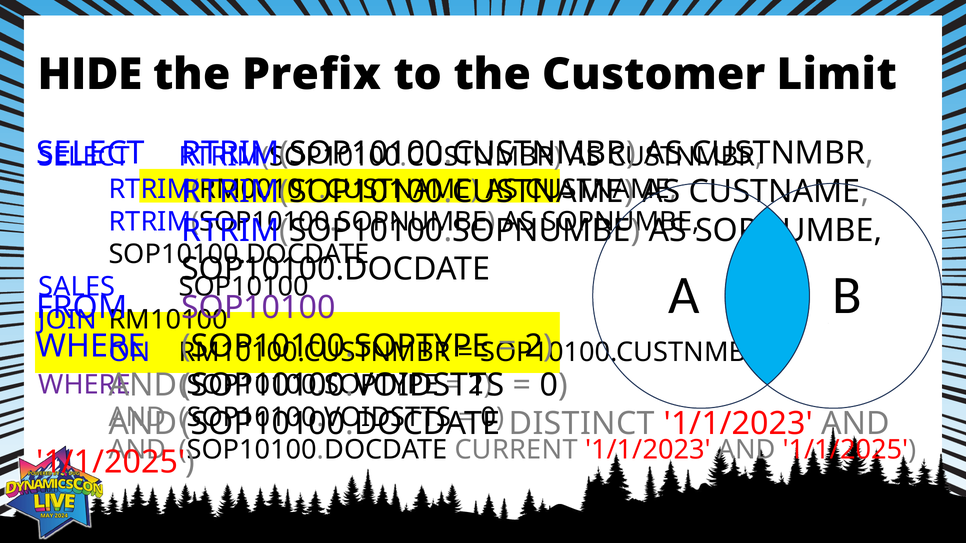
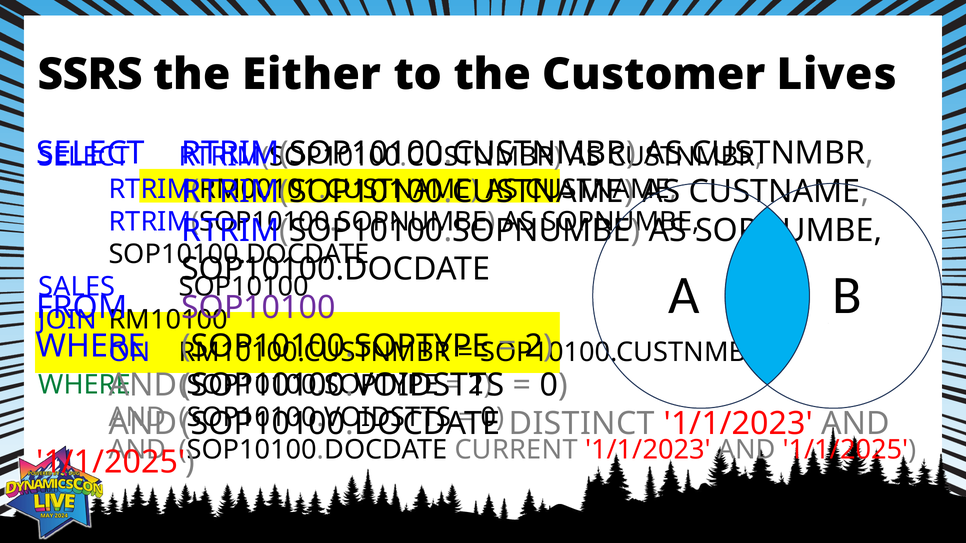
HIDE: HIDE -> SSRS
Prefix: Prefix -> Either
Limit: Limit -> Lives
WHERE at (85, 385) colour: purple -> green
